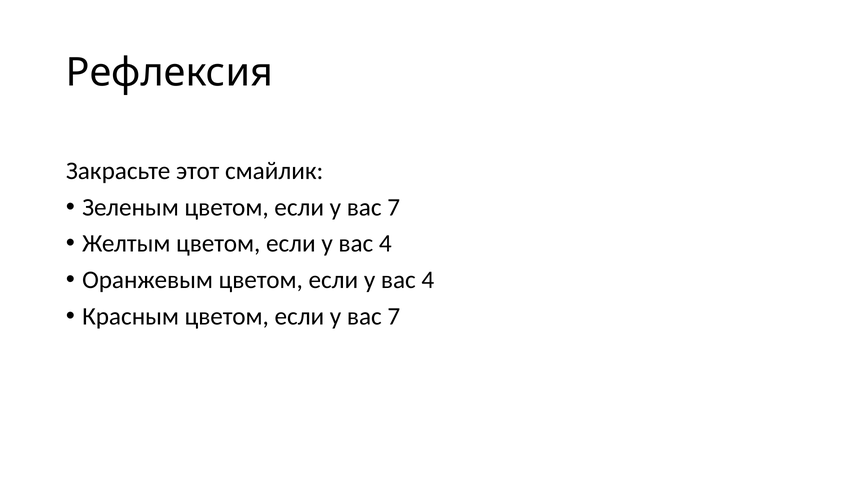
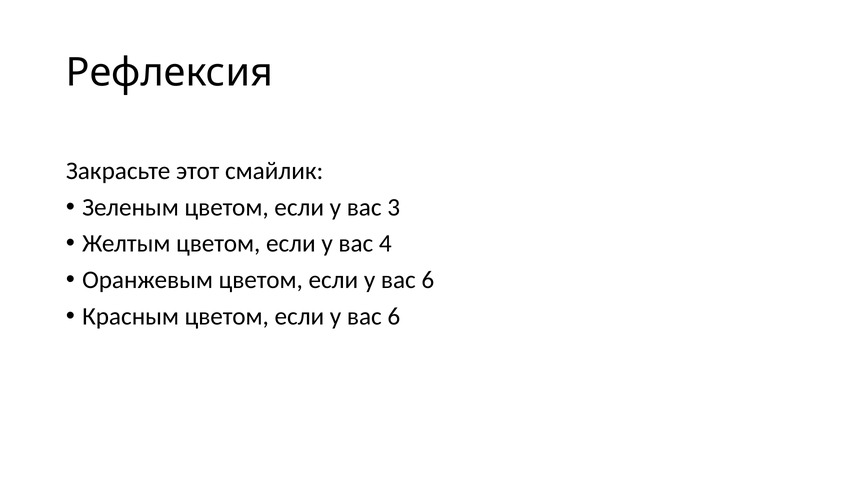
7 at (394, 207): 7 -> 3
4 at (428, 280): 4 -> 6
7 at (394, 316): 7 -> 6
